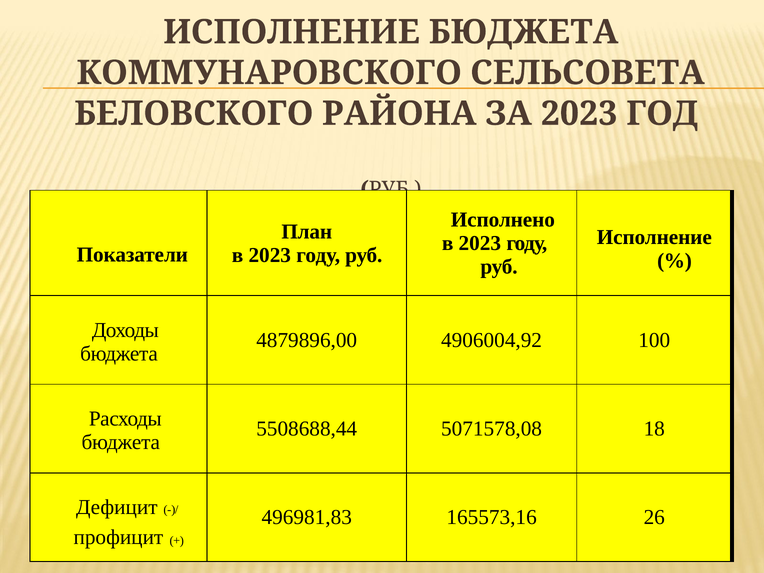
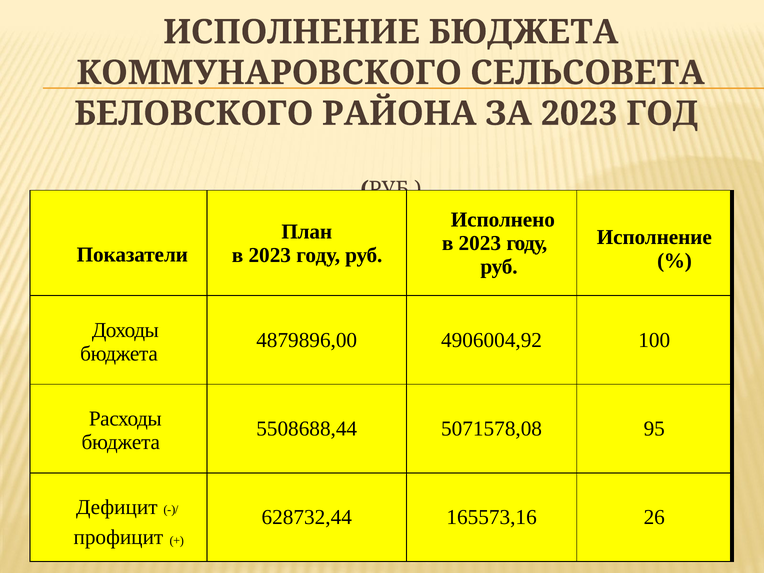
18: 18 -> 95
496981,83: 496981,83 -> 628732,44
